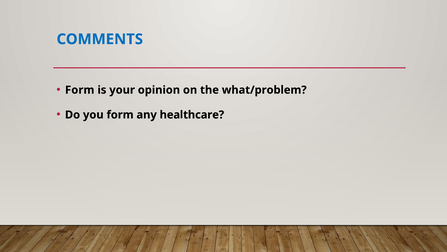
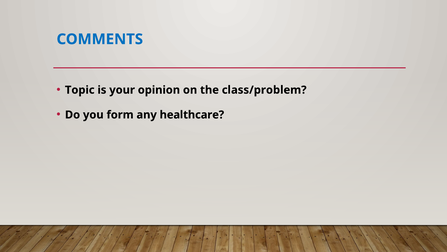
Form at (80, 90): Form -> Topic
what/problem: what/problem -> class/problem
